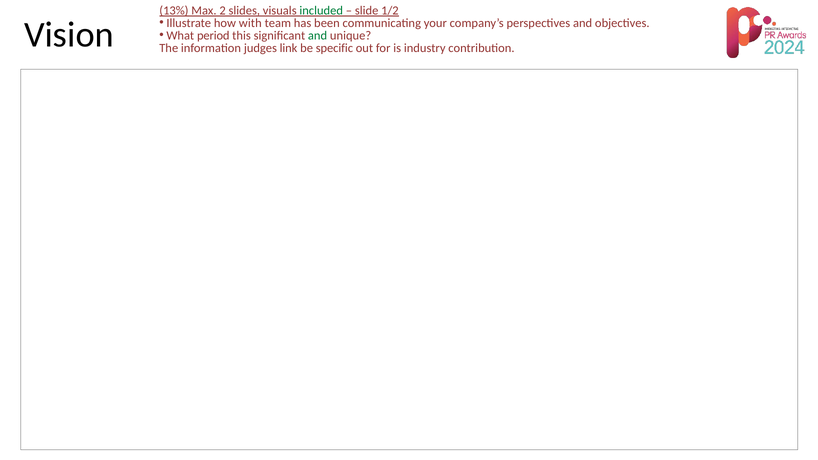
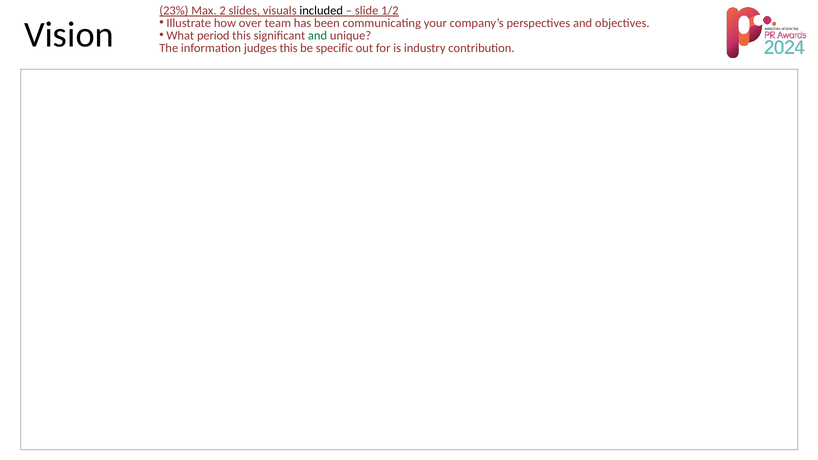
13%: 13% -> 23%
included colour: green -> black
with: with -> over
judges link: link -> this
